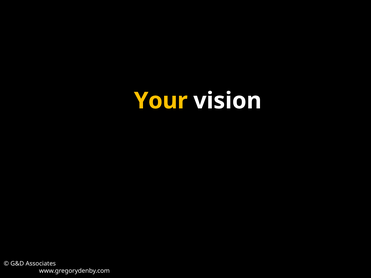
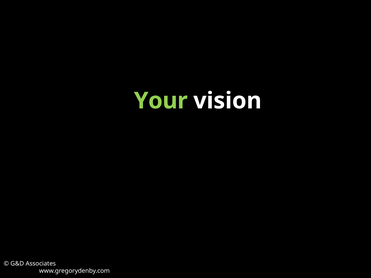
Your colour: yellow -> light green
